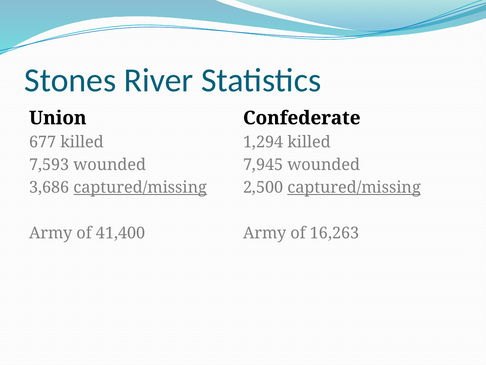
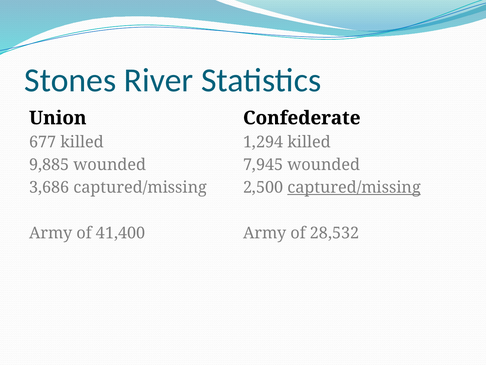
7,593: 7,593 -> 9,885
captured/missing at (140, 187) underline: present -> none
16,263: 16,263 -> 28,532
